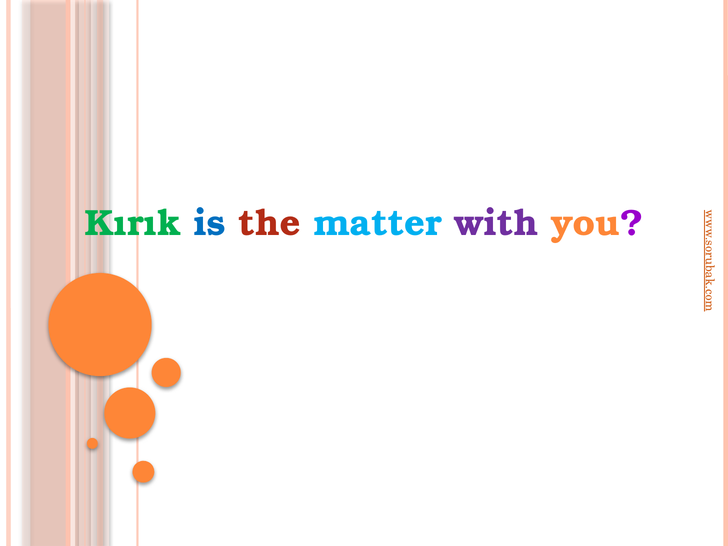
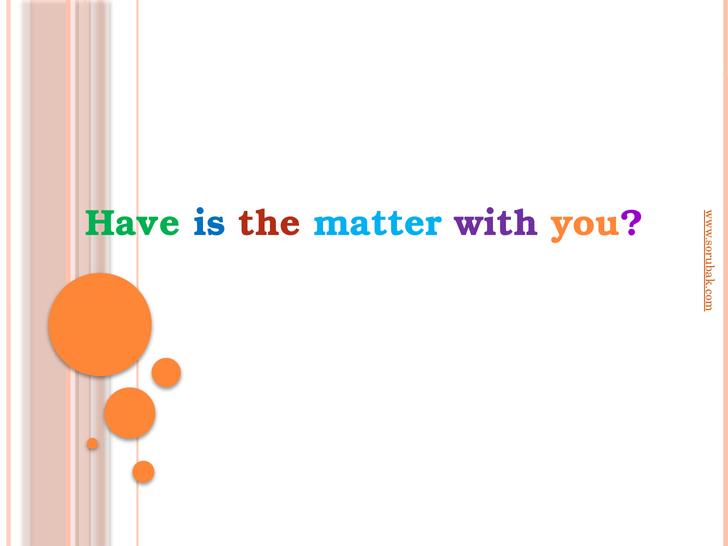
Kırık: Kırık -> Have
